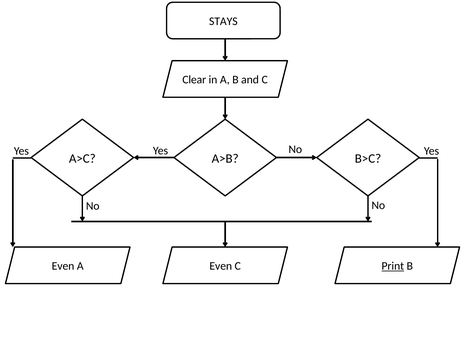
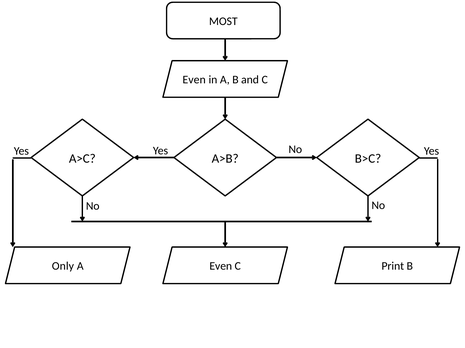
STAYS: STAYS -> MOST
Clear at (194, 80): Clear -> Even
Even at (63, 267): Even -> Only
Print underline: present -> none
